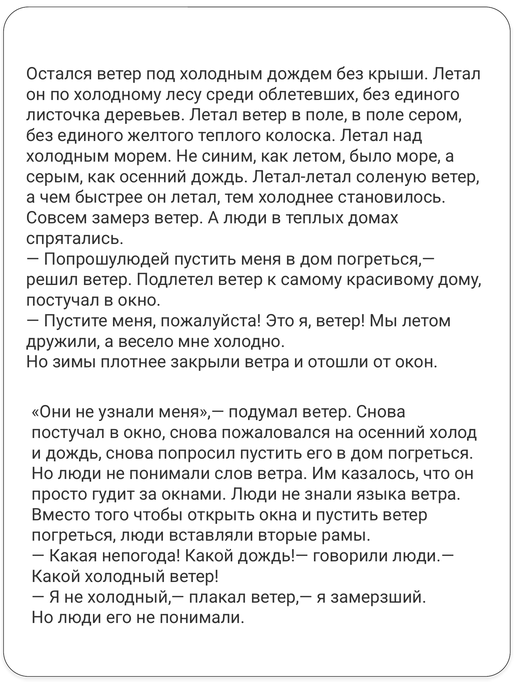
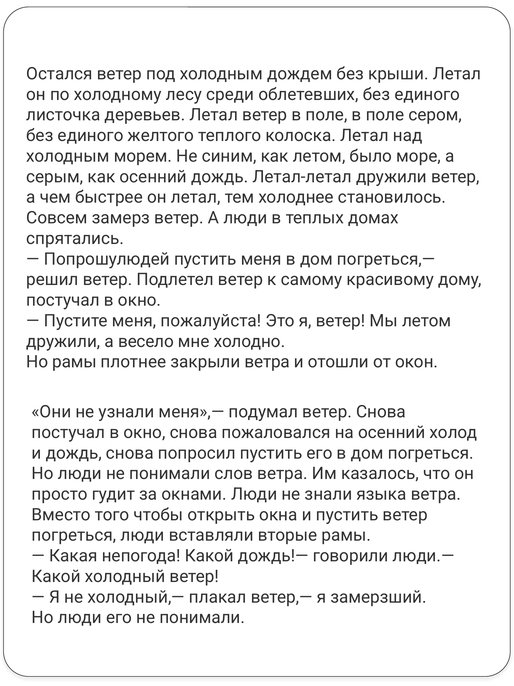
Летал-летал соленую: соленую -> дружили
Но зимы: зимы -> рамы
